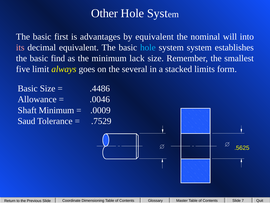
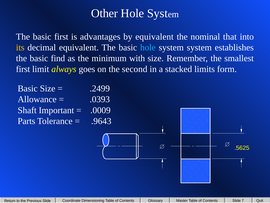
will: will -> that
its colour: pink -> yellow
lack: lack -> with
five at (23, 69): five -> first
several: several -> second
.4486: .4486 -> .2499
.0046: .0046 -> .0393
Shaft Minimum: Minimum -> Important
Saud: Saud -> Parts
.7529: .7529 -> .9643
